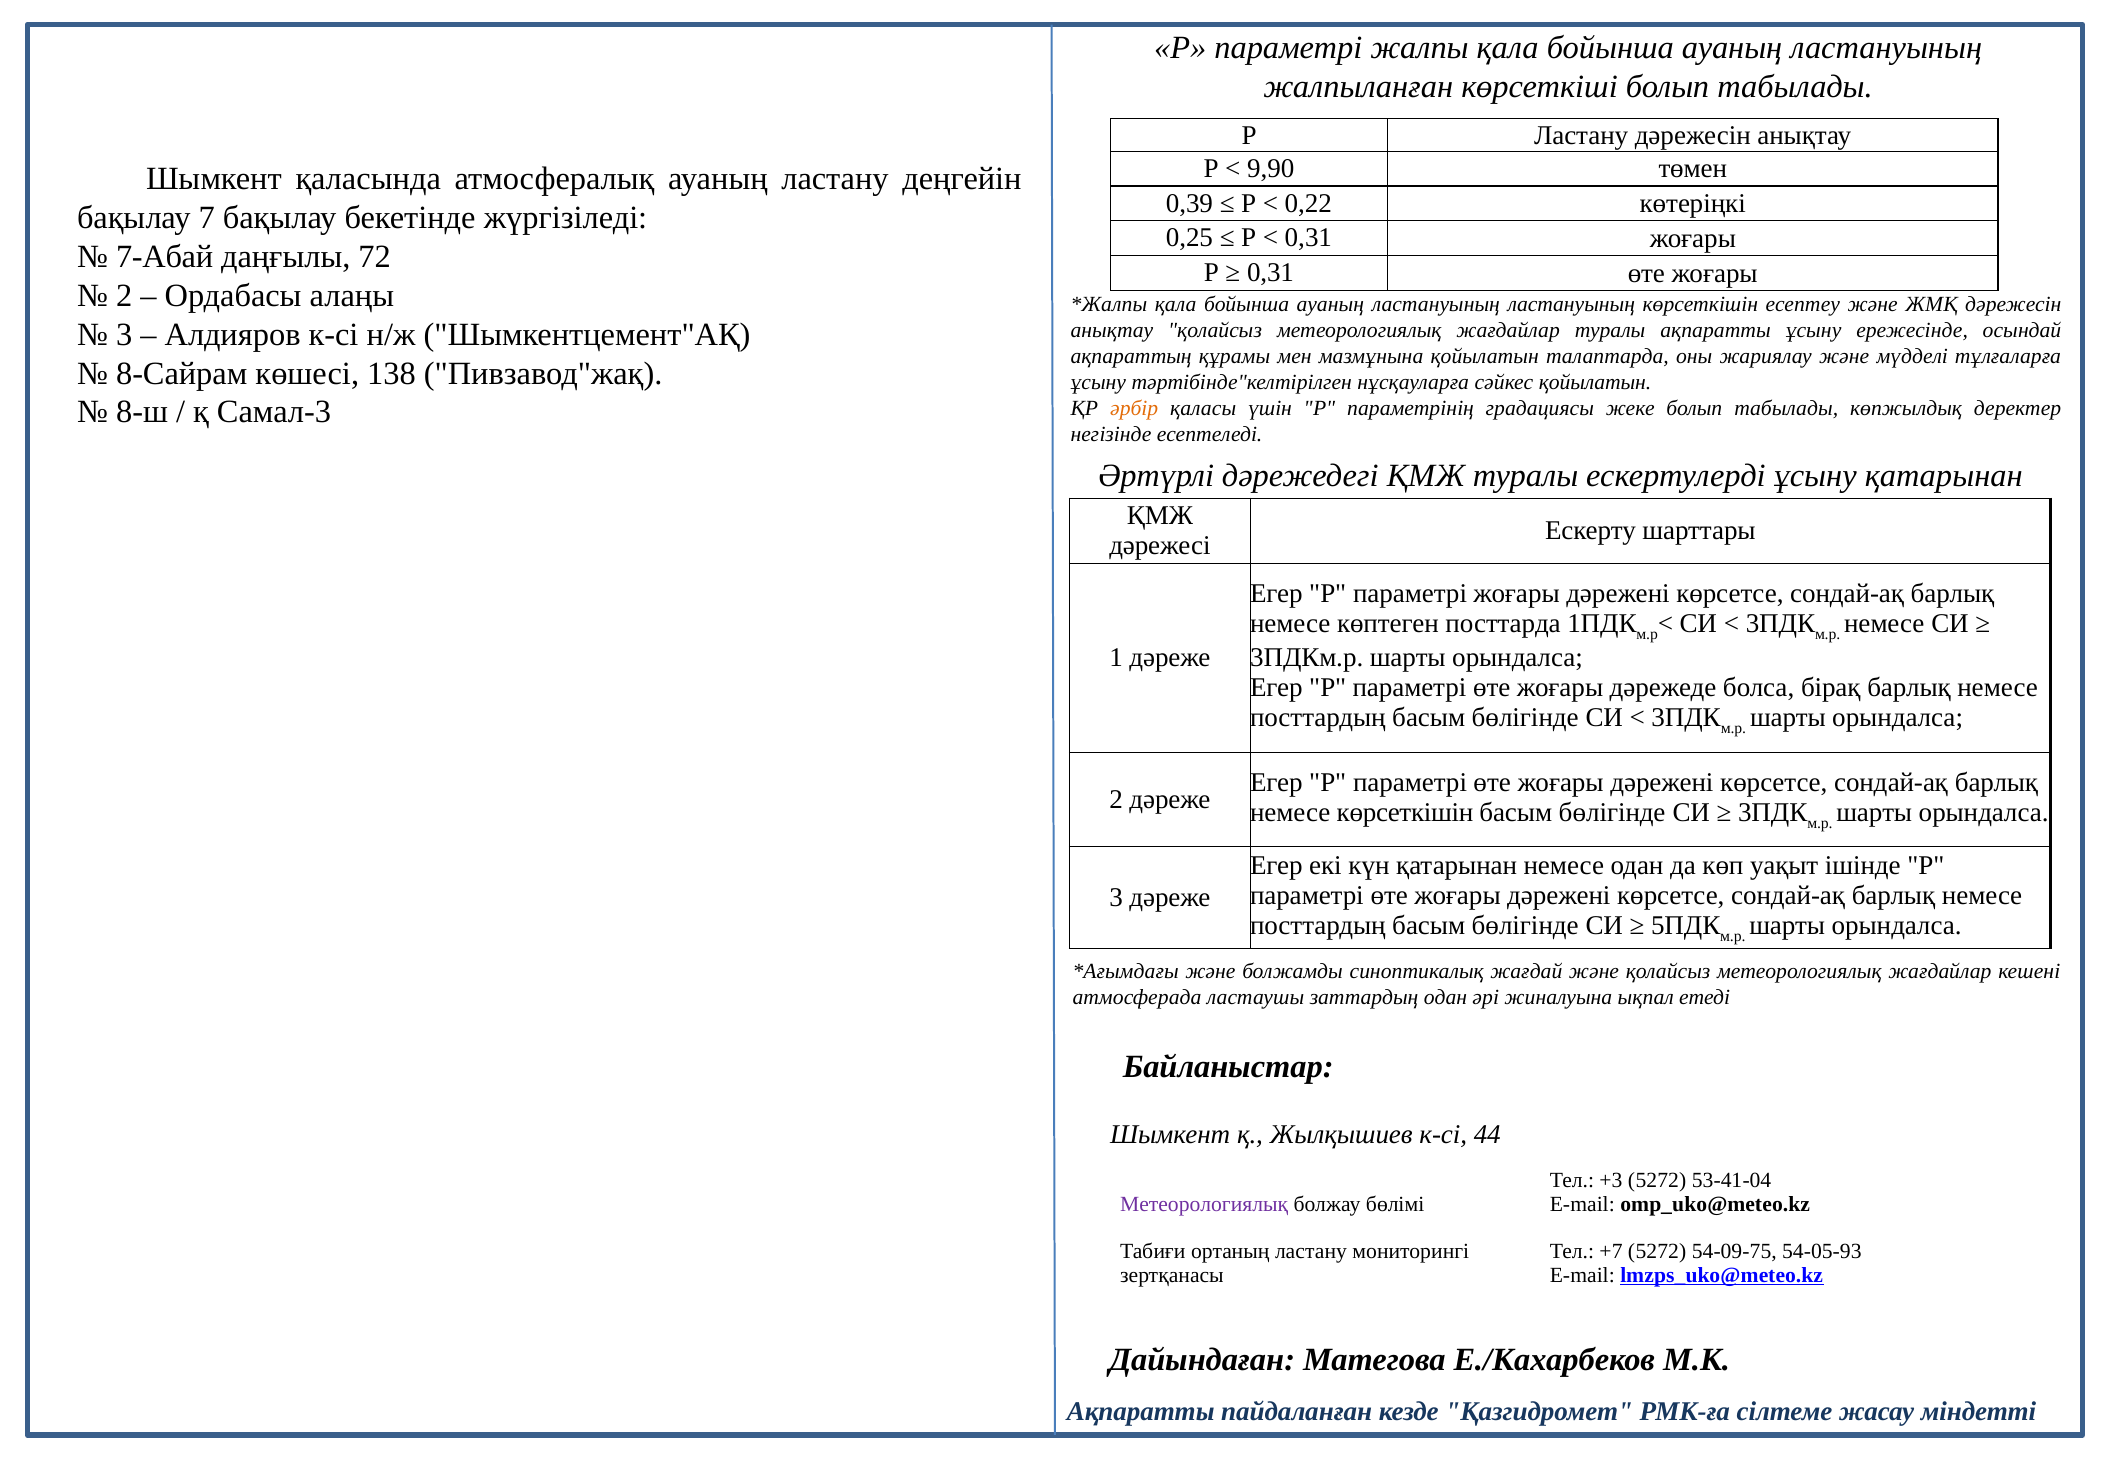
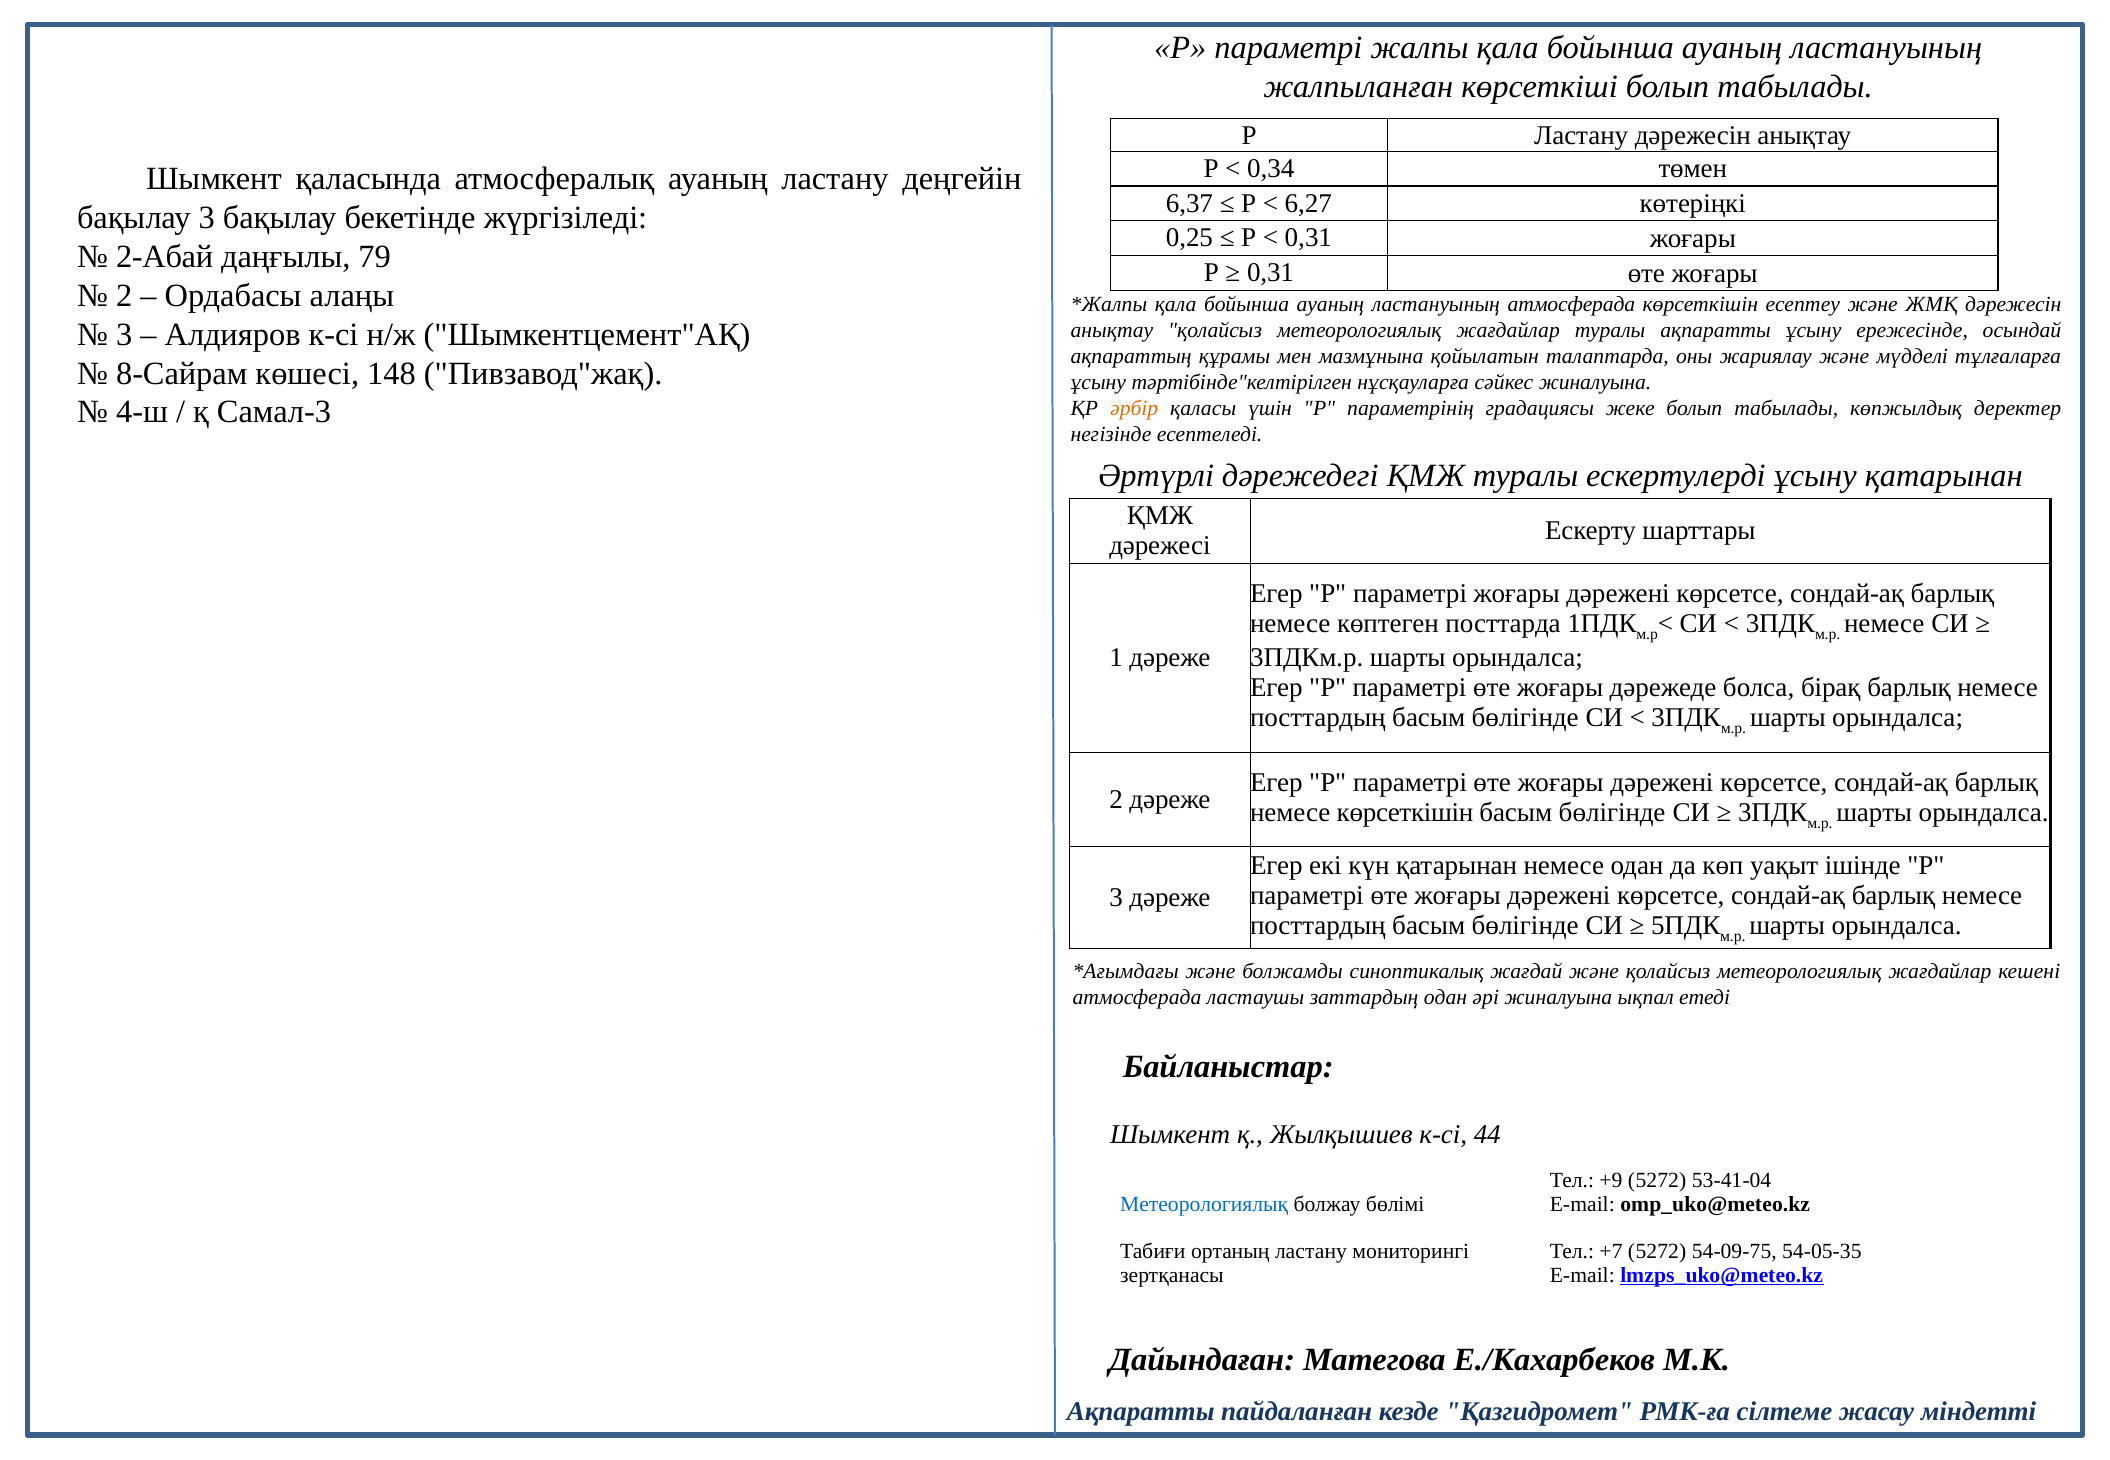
9,90: 9,90 -> 0,34
0,39: 0,39 -> 6,37
0,22: 0,22 -> 6,27
бақылау 7: 7 -> 3
7-Абай: 7-Абай -> 2-Абай
72: 72 -> 79
ластануының ластануының: ластануының -> атмосферада
138: 138 -> 148
сәйкес қойылатын: қойылатын -> жиналуына
8-ш: 8-ш -> 4-ш
+3: +3 -> +9
Метеорологиялық at (1204, 1205) colour: purple -> blue
54-05-93: 54-05-93 -> 54-05-35
